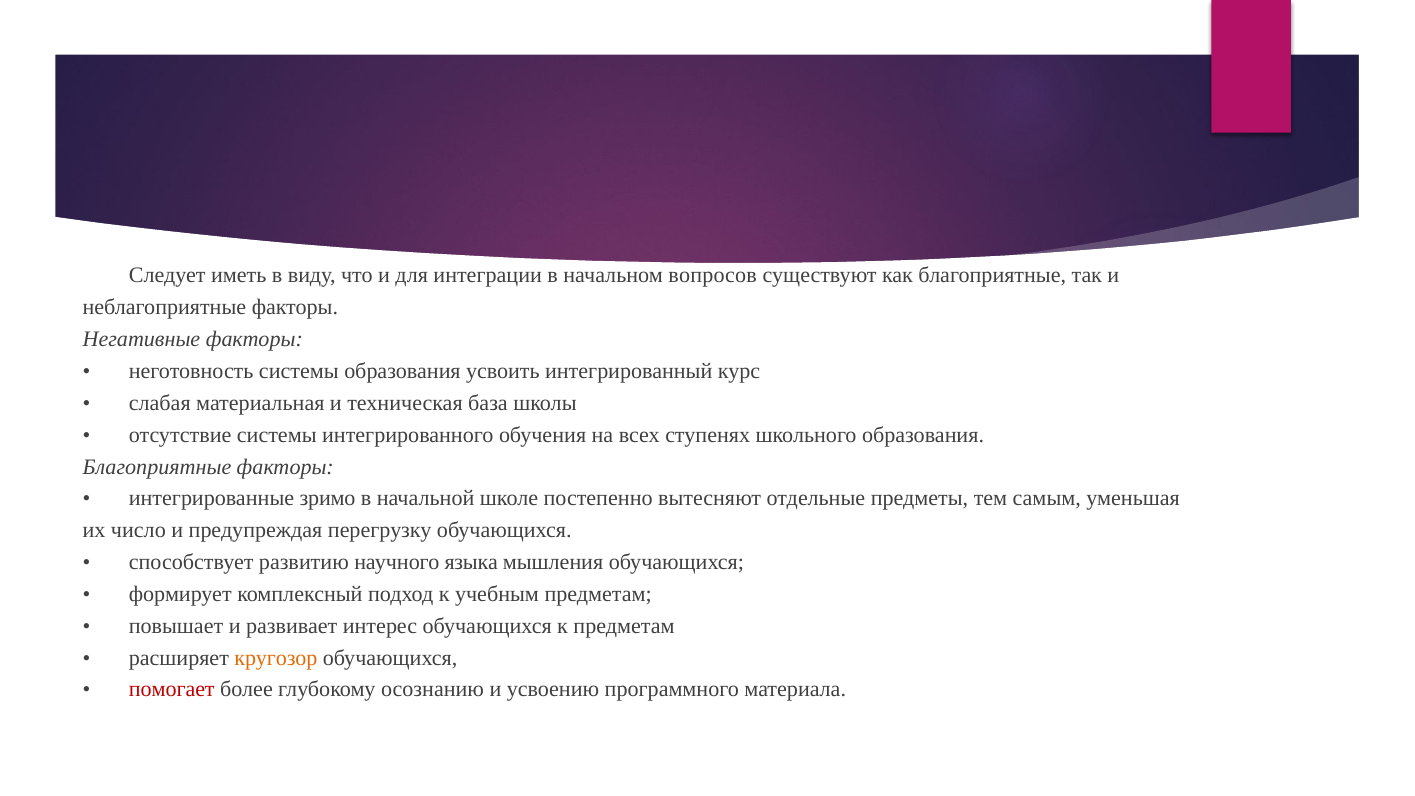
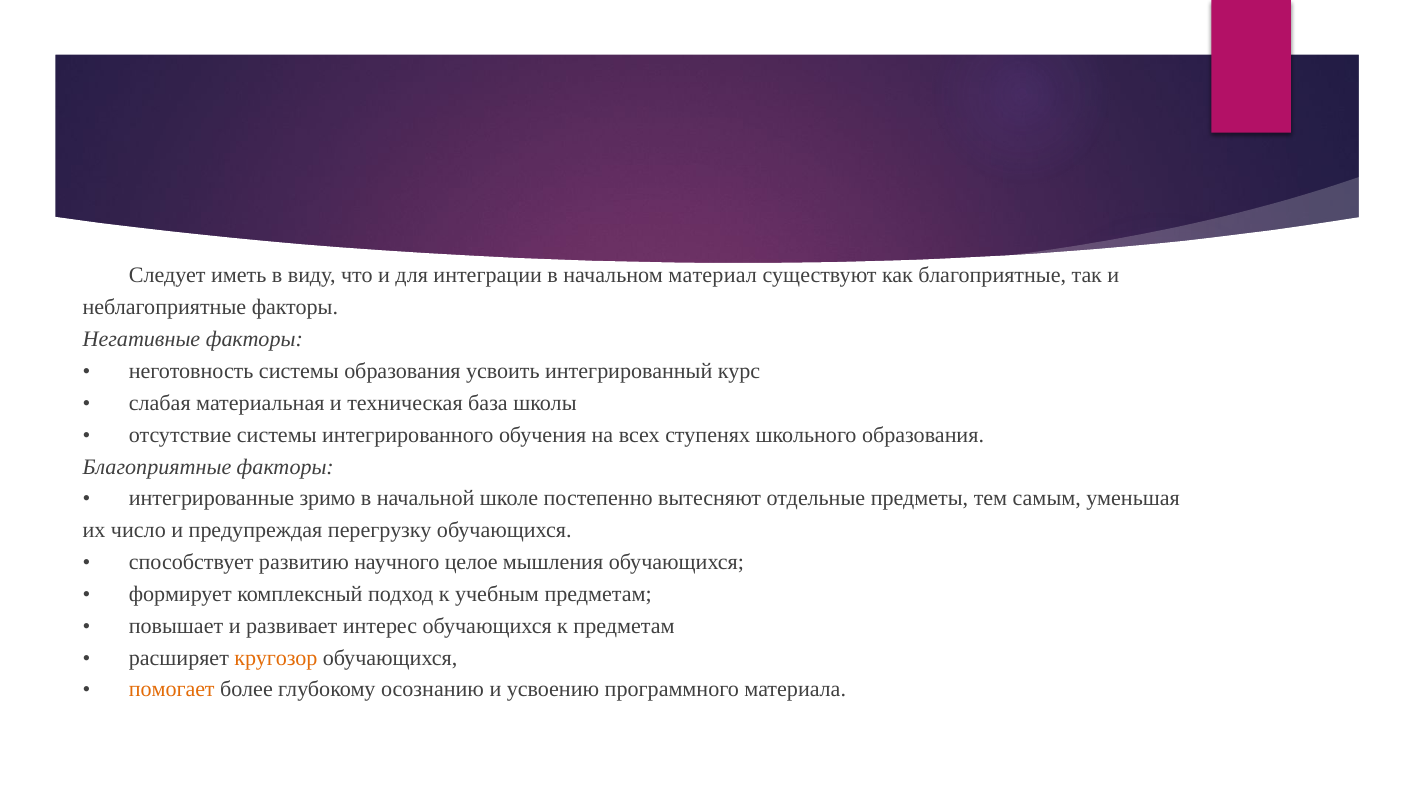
вопросов: вопросов -> материал
языка: языка -> целое
помогает colour: red -> orange
